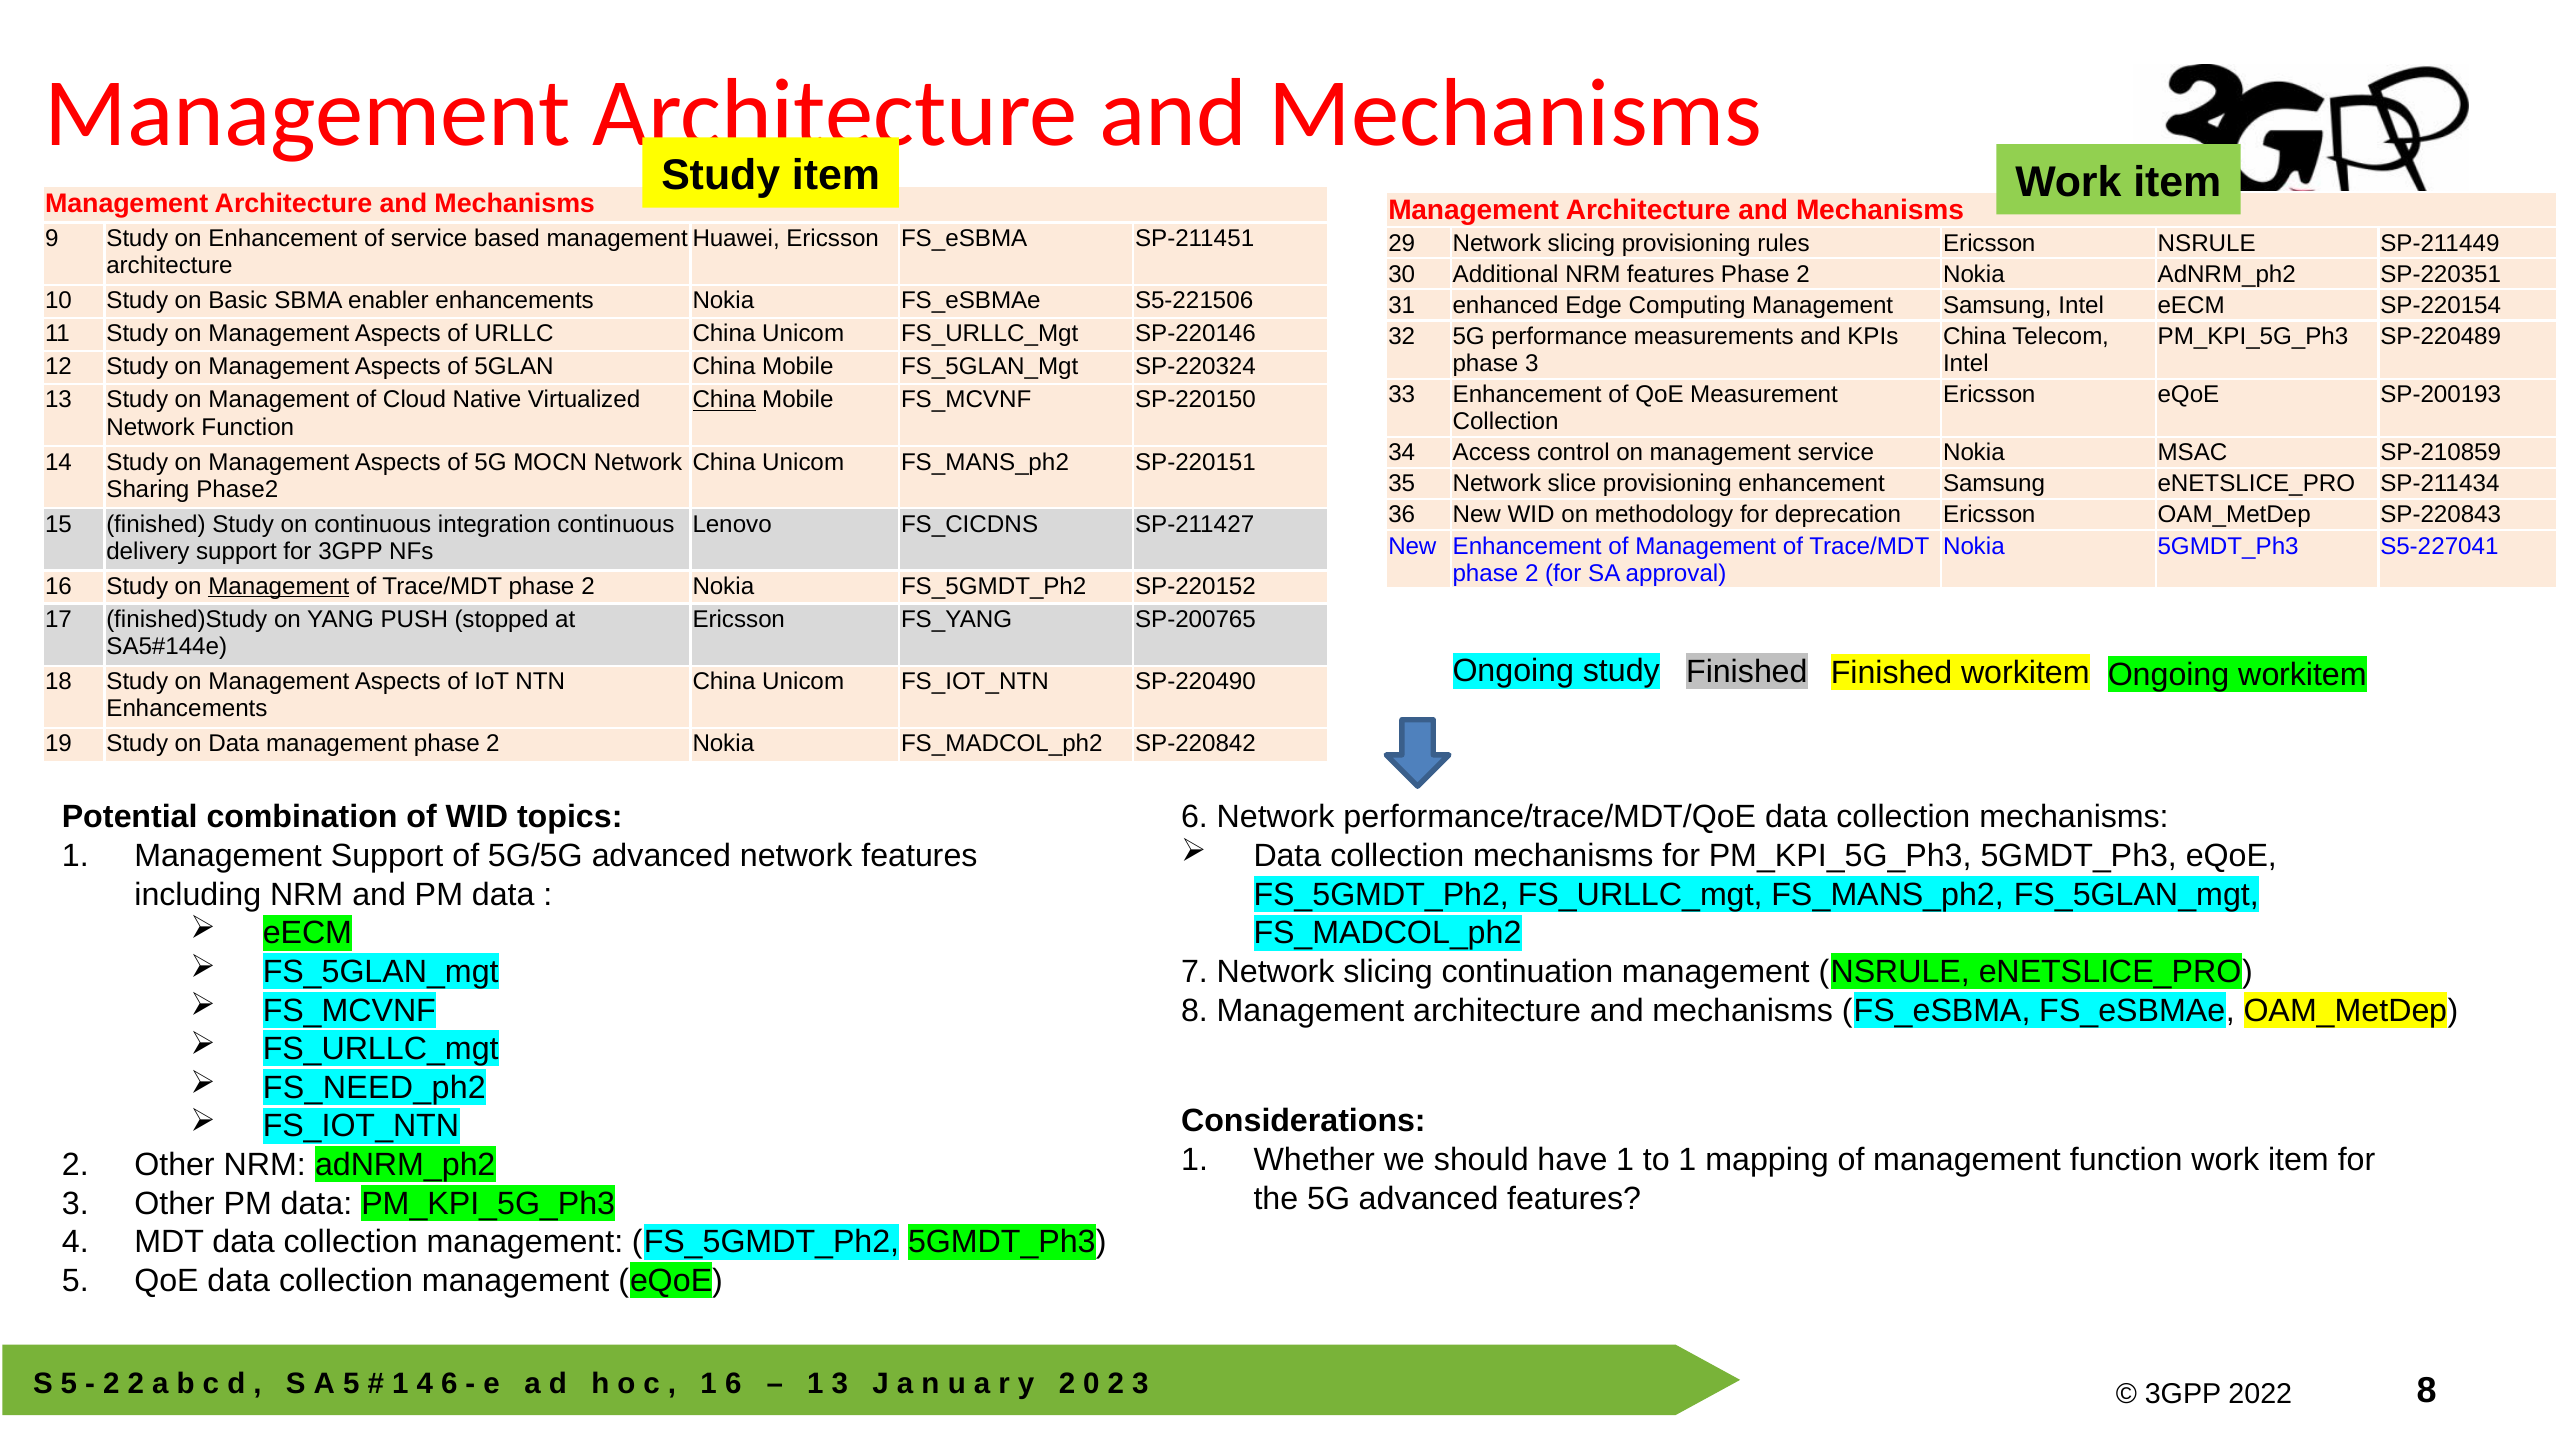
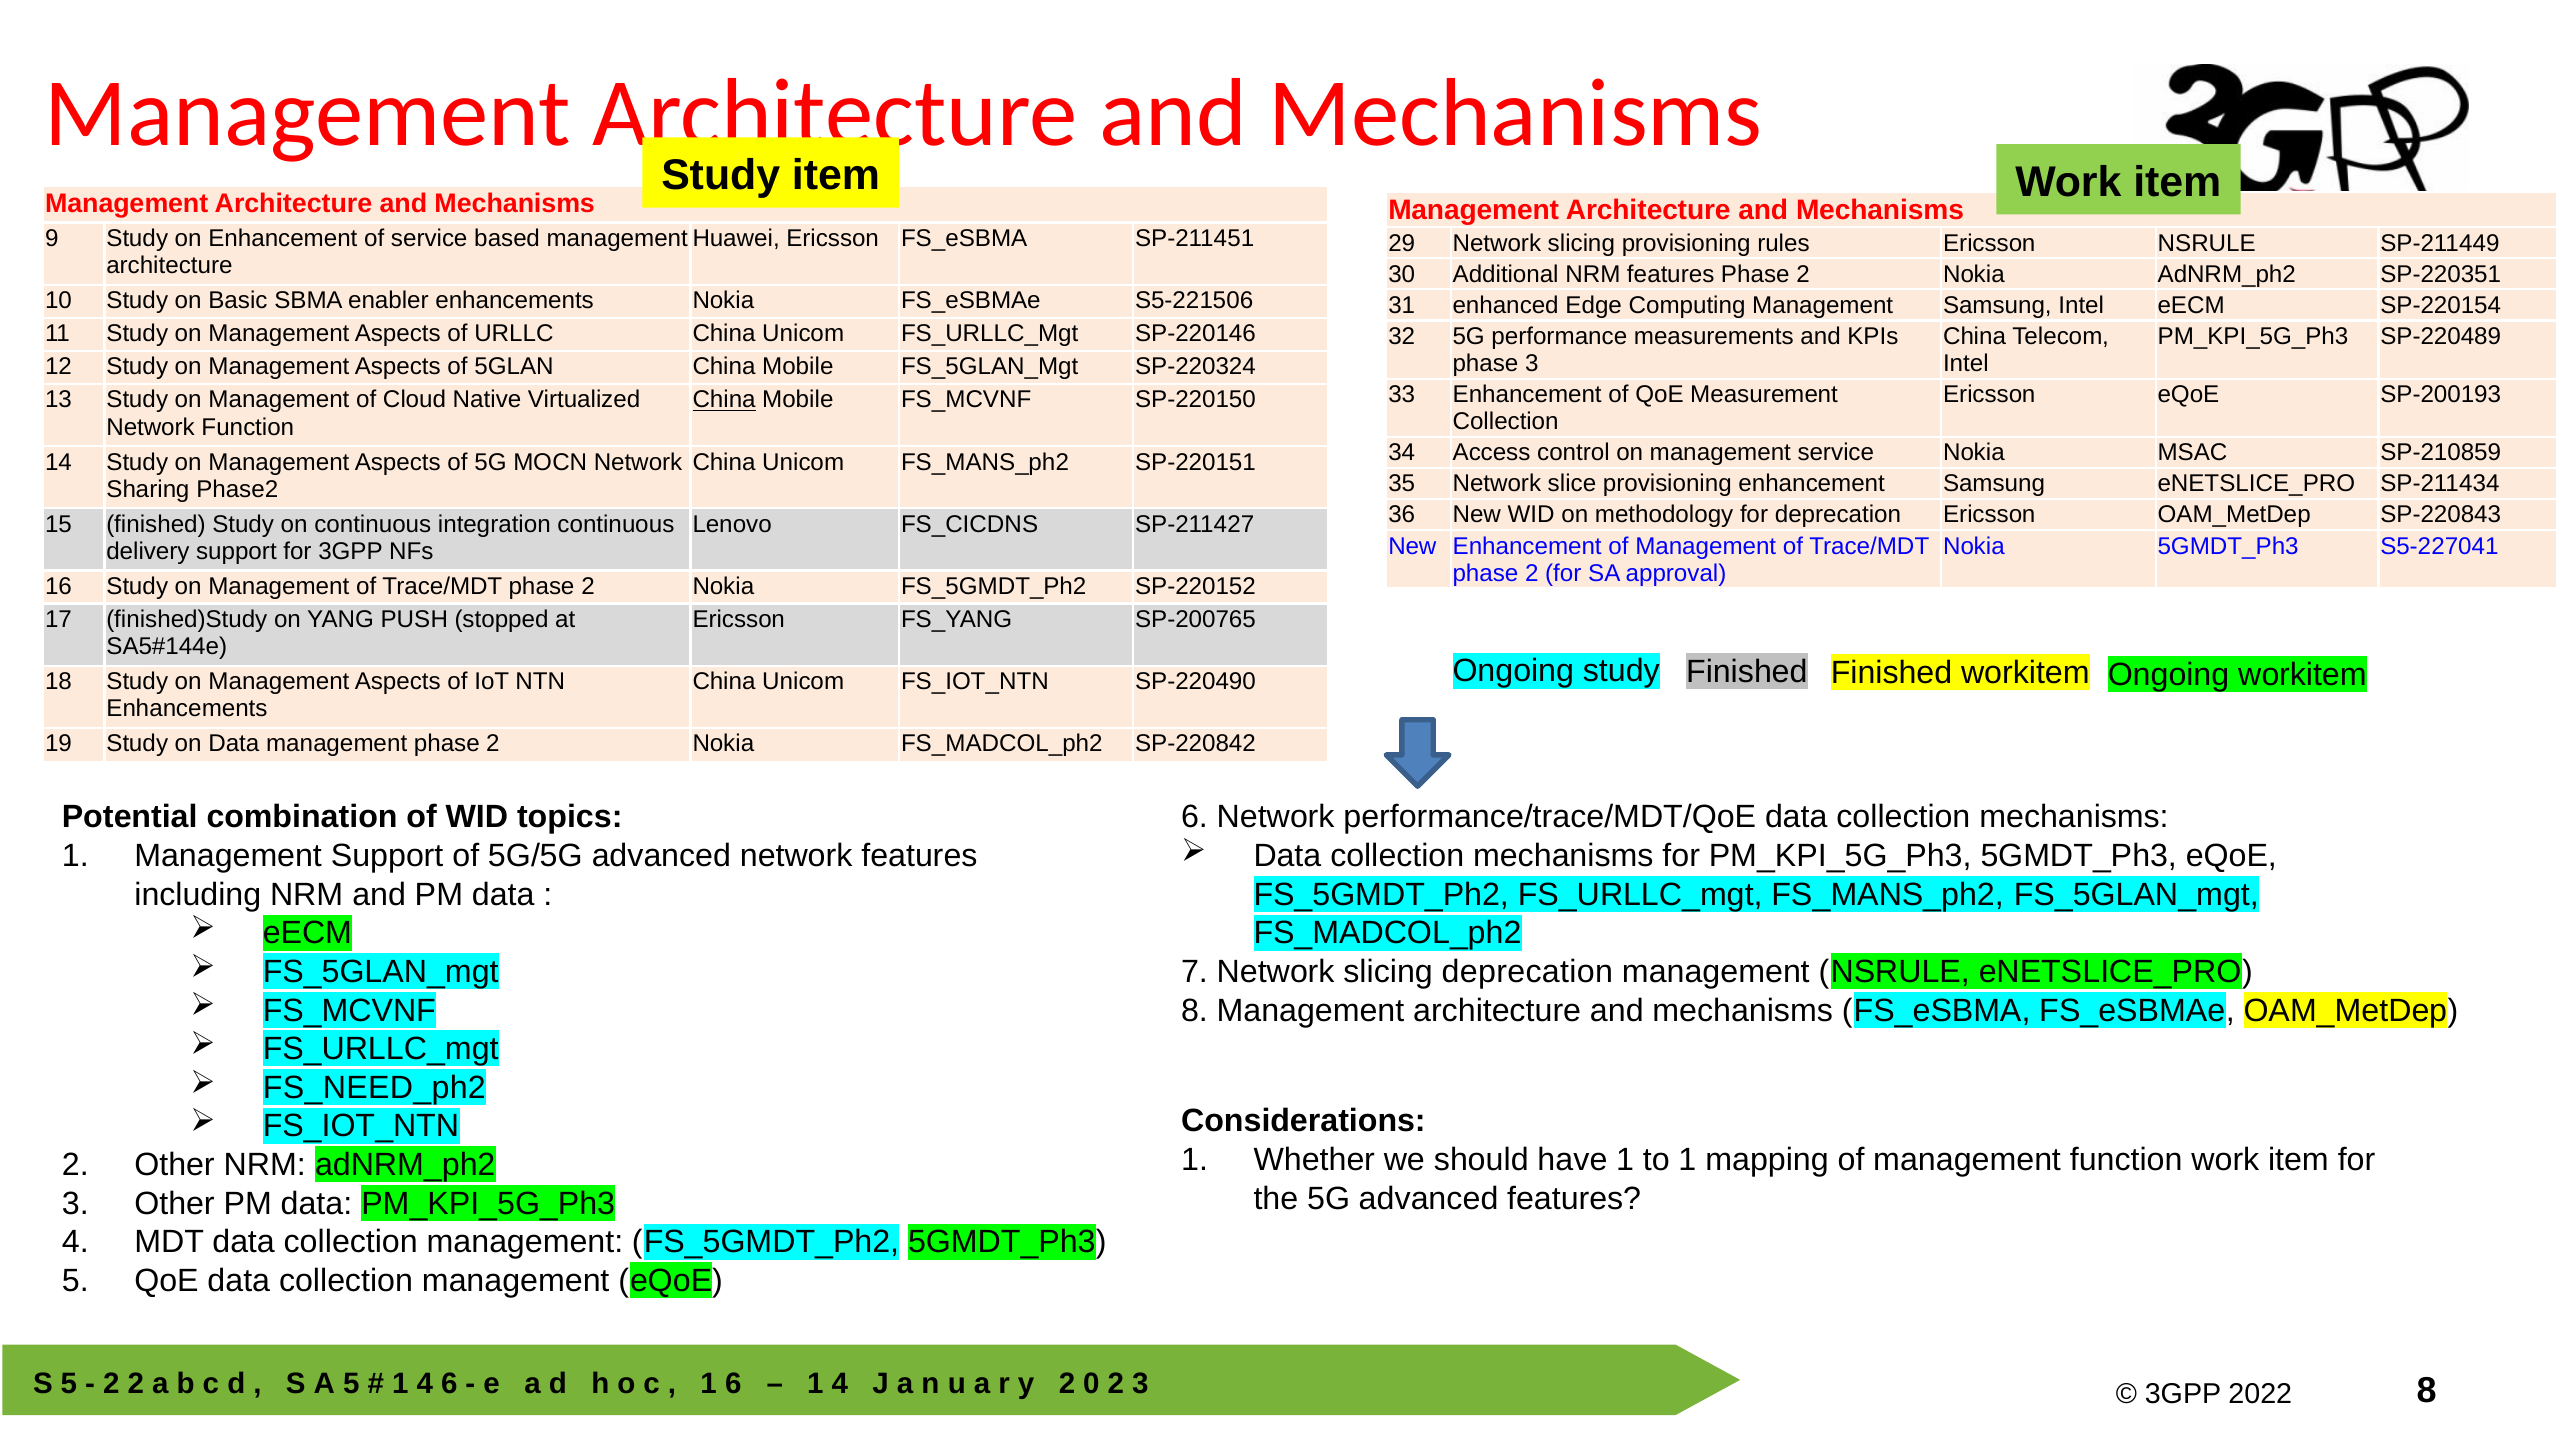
Management at (279, 586) underline: present -> none
slicing continuation: continuation -> deprecation
3 at (840, 1384): 3 -> 4
